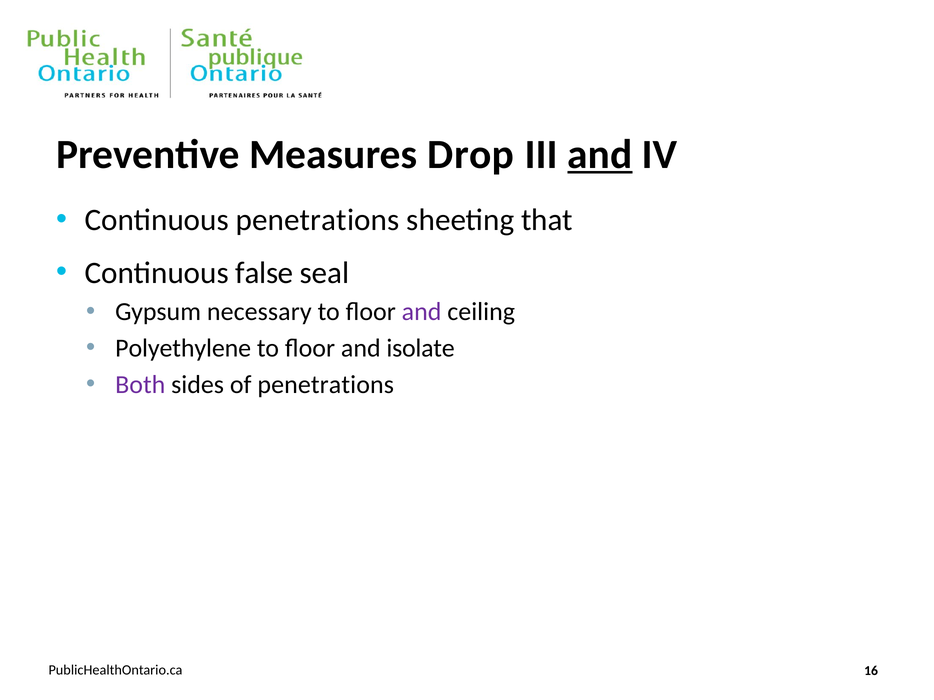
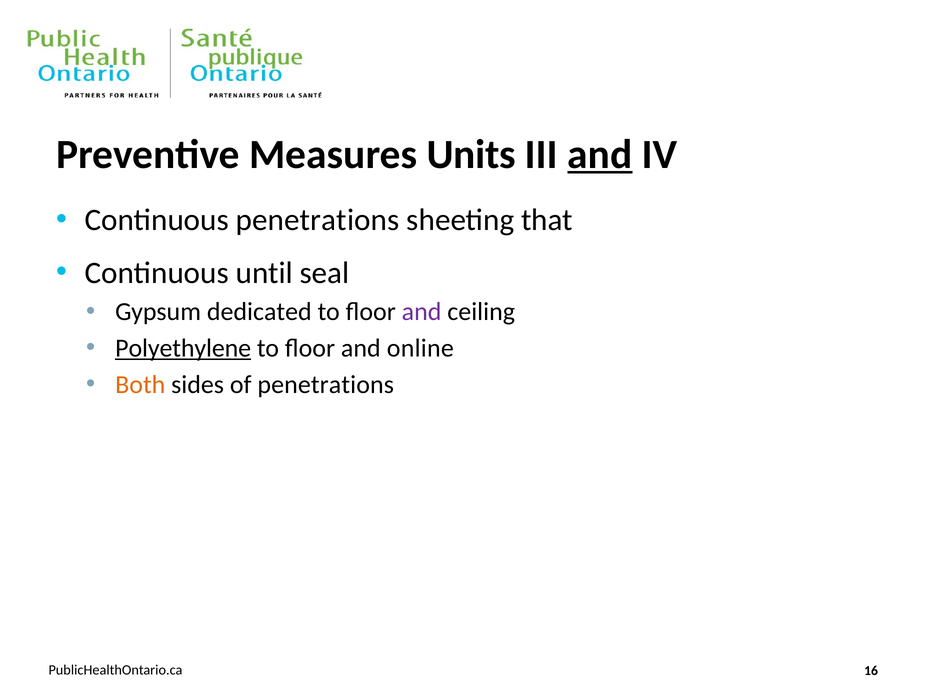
Drop: Drop -> Units
false: false -> until
necessary: necessary -> dedicated
Polyethylene underline: none -> present
isolate: isolate -> online
Both colour: purple -> orange
